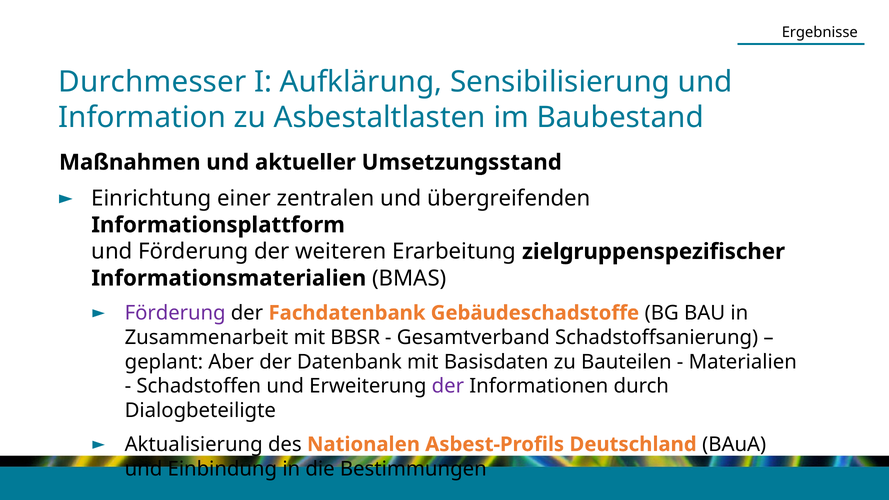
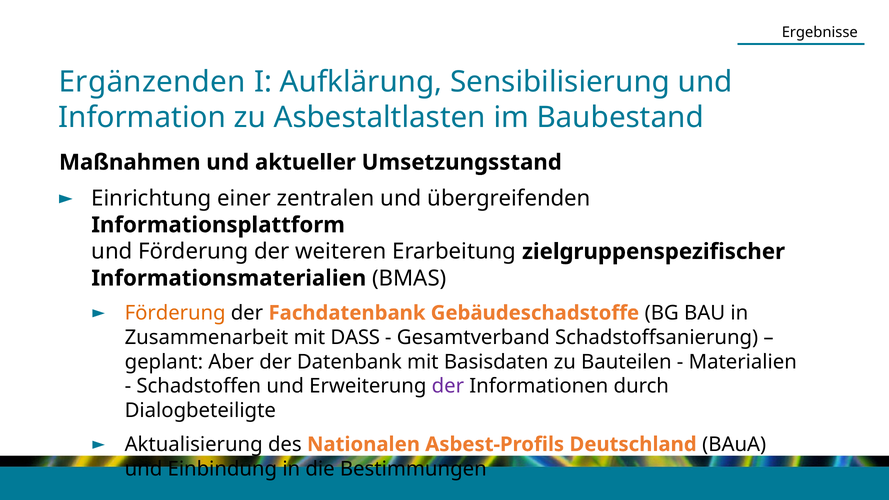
Durchmesser: Durchmesser -> Ergänzenden
Förderung at (175, 313) colour: purple -> orange
BBSR: BBSR -> DASS
